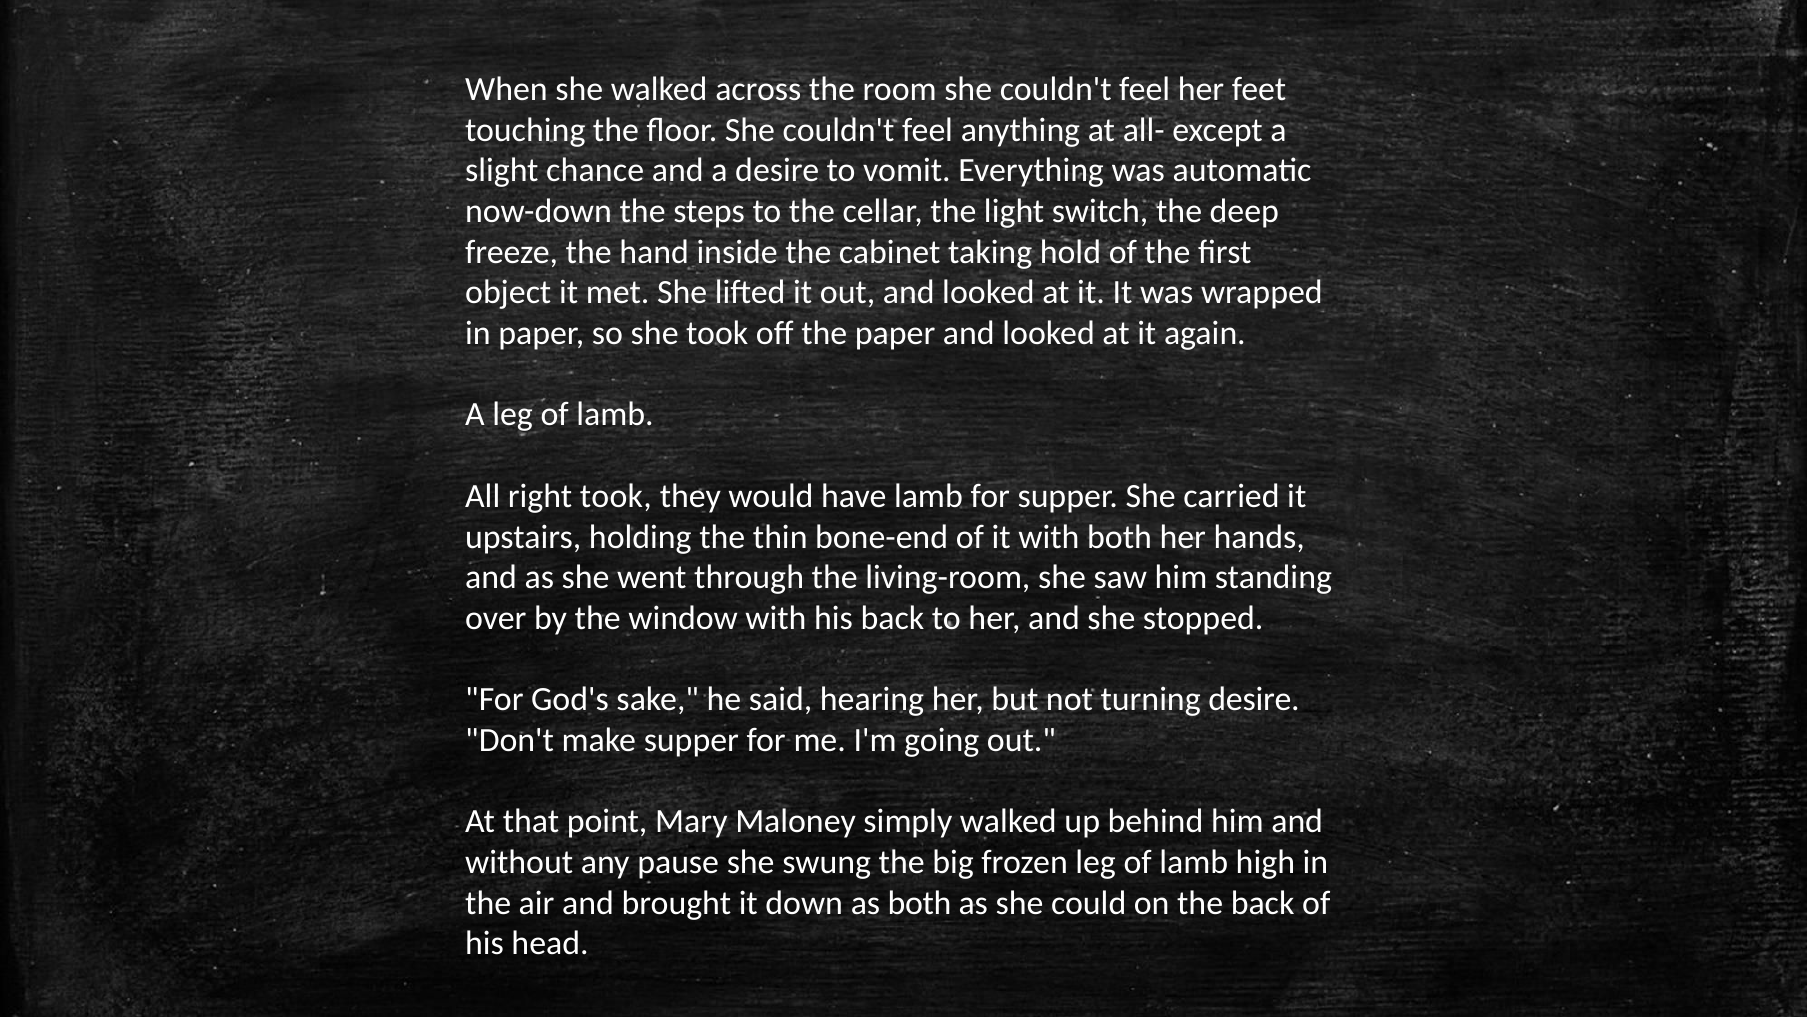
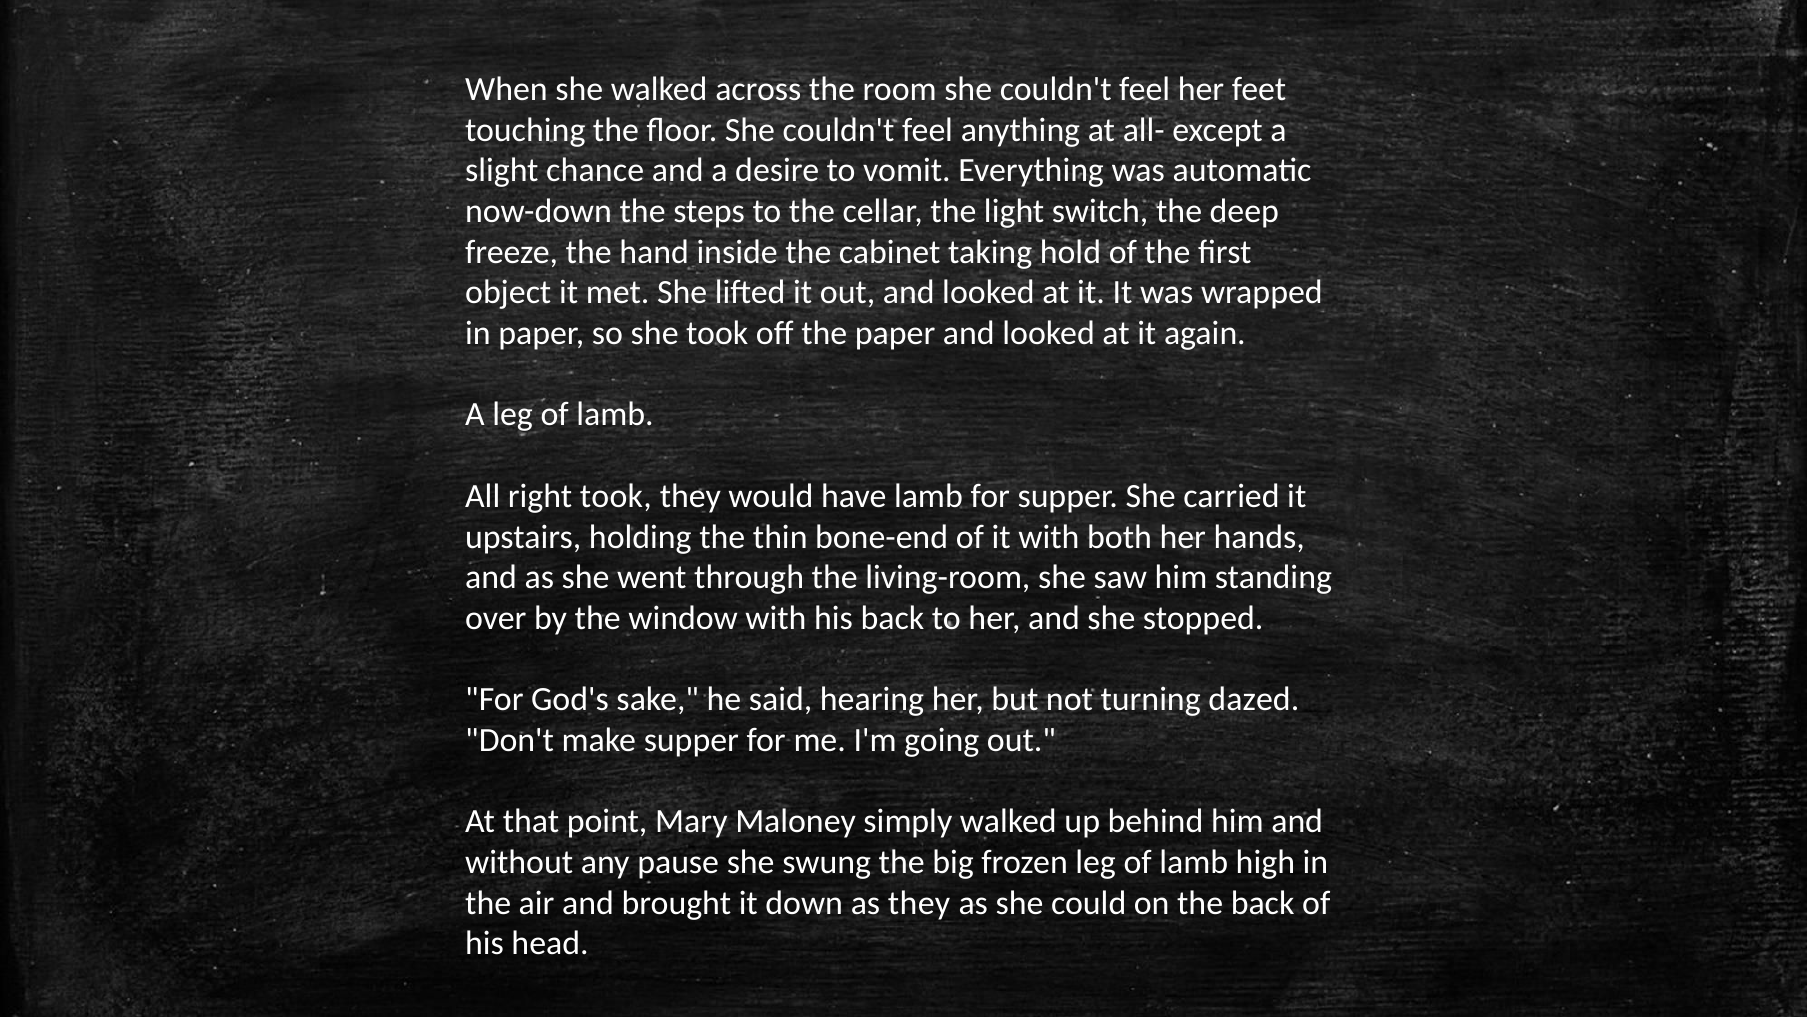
turning desire: desire -> dazed
as both: both -> they
